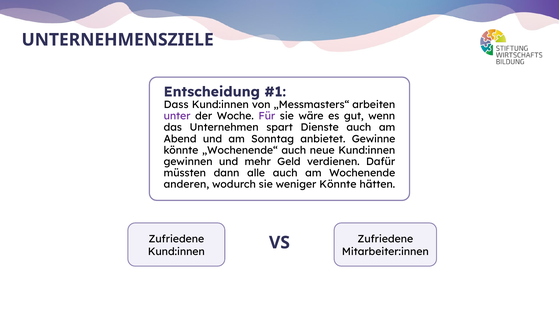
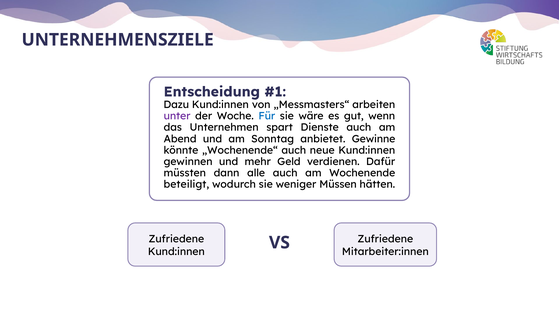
Dass: Dass -> Dazu
Für colour: purple -> blue
anderen: anderen -> beteiligt
weniger Könnte: Könnte -> Müssen
